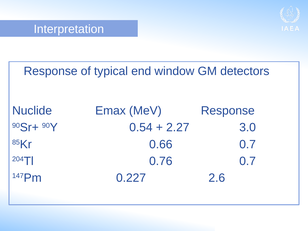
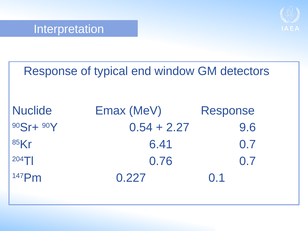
3.0: 3.0 -> 9.6
0.66: 0.66 -> 6.41
2.6: 2.6 -> 0.1
